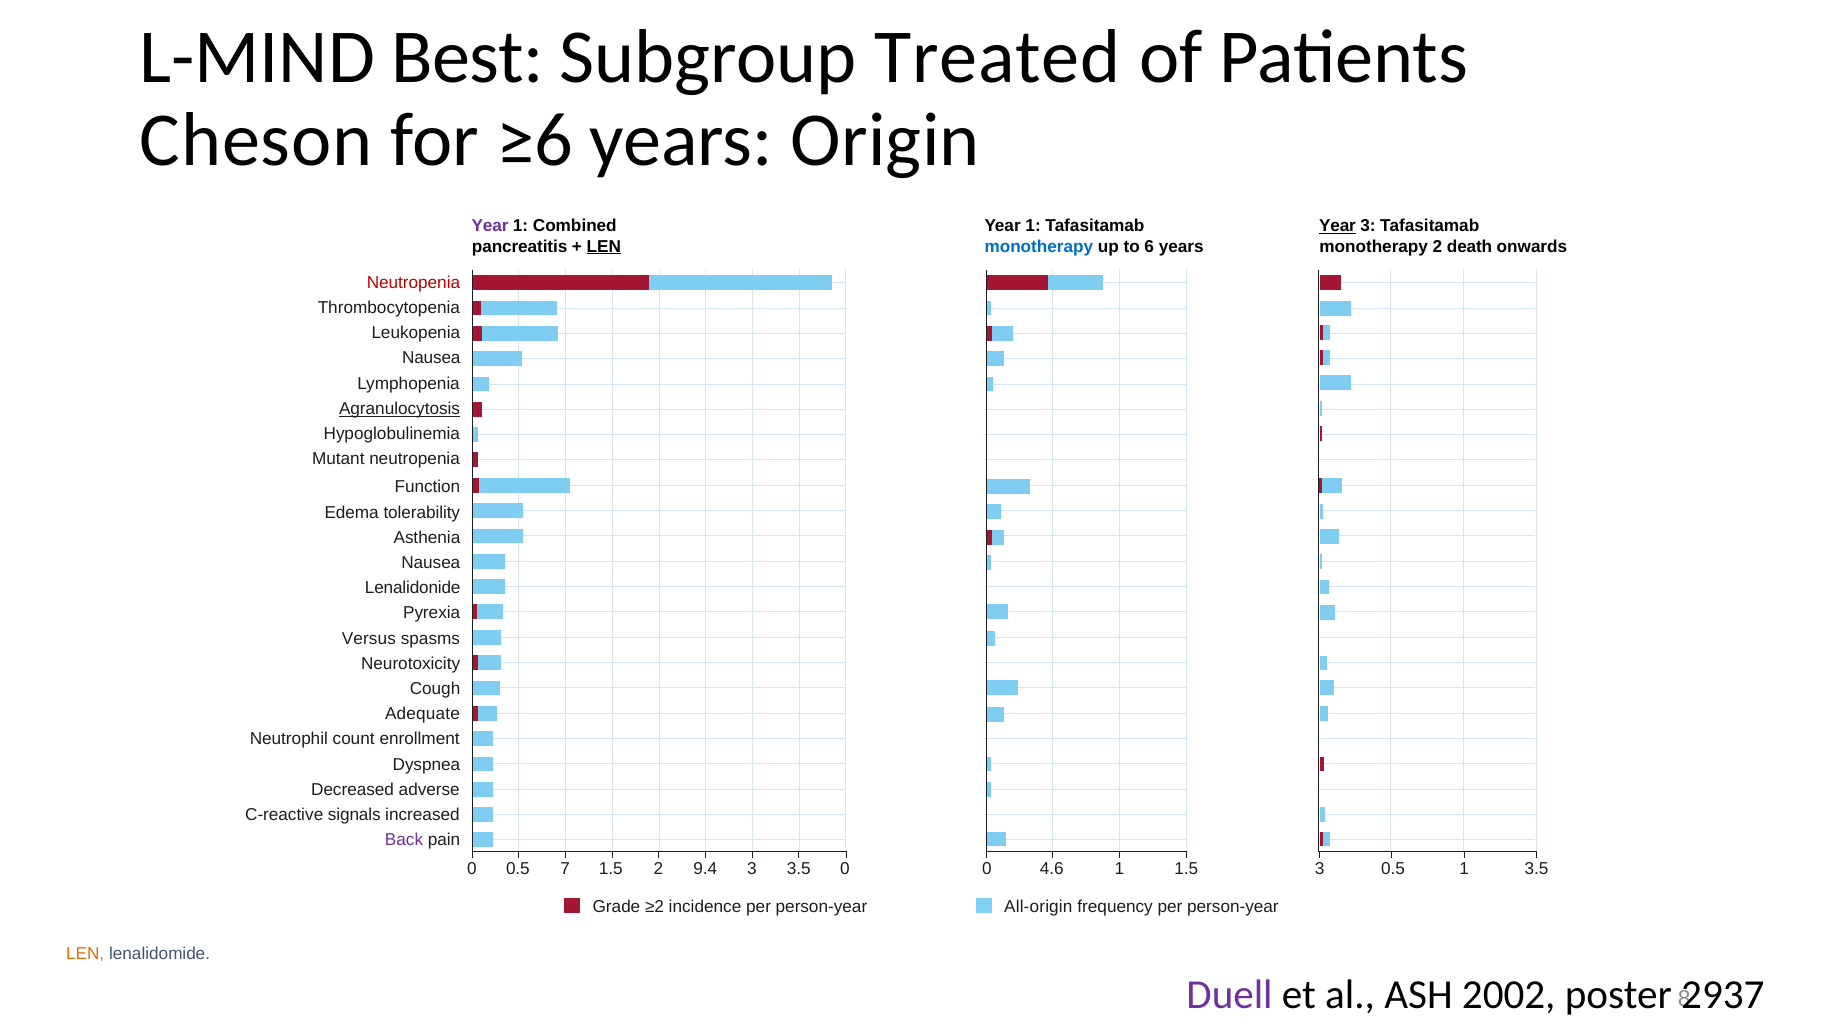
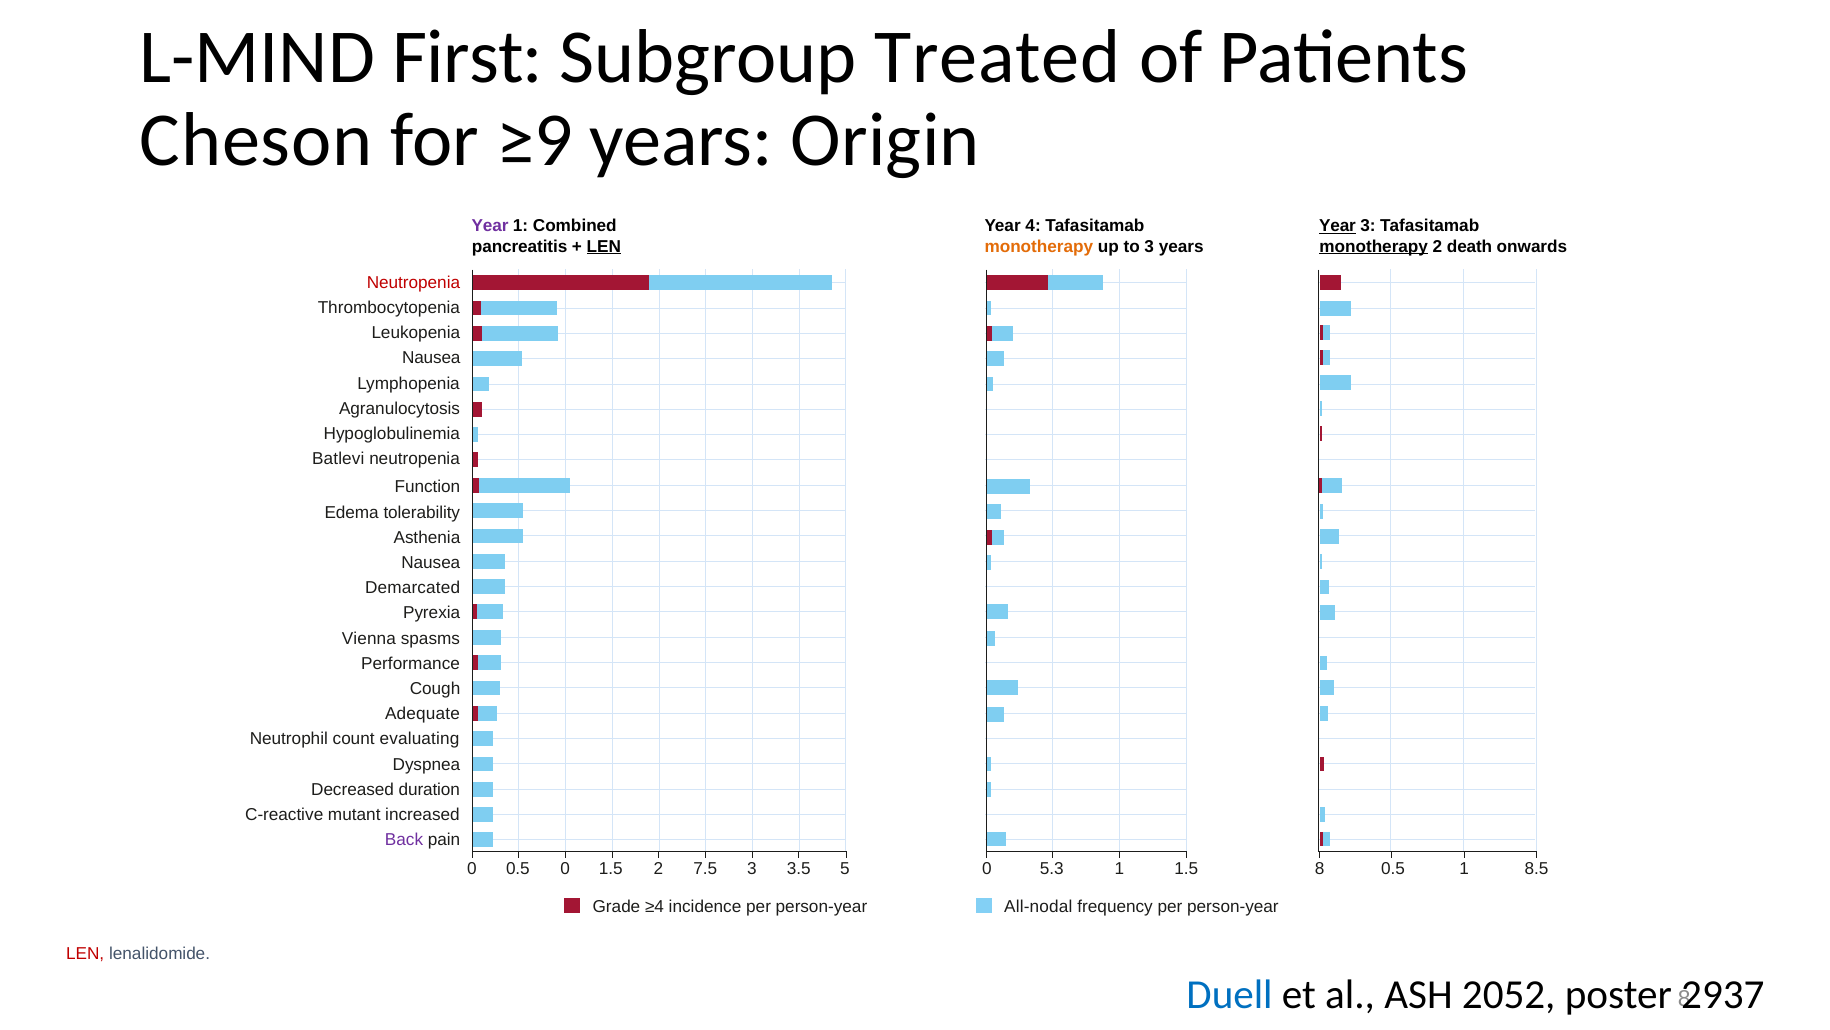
Best: Best -> First
≥6: ≥6 -> ≥9
1 at (1033, 226): 1 -> 4
monotherapy at (1039, 246) colour: blue -> orange
to 6: 6 -> 3
monotherapy at (1374, 246) underline: none -> present
Agranulocytosis underline: present -> none
Mutant: Mutant -> Batlevi
Lenalidonide: Lenalidonide -> Demarcated
Versus: Versus -> Vienna
Neurotoxicity: Neurotoxicity -> Performance
enrollment: enrollment -> evaluating
adverse: adverse -> duration
signals: signals -> mutant
0.5 7: 7 -> 0
9.4: 9.4 -> 7.5
3.5 0: 0 -> 5
4.6: 4.6 -> 5.3
1.5 3: 3 -> 8
1 3.5: 3.5 -> 8.5
≥2: ≥2 -> ≥4
All-origin: All-origin -> All-nodal
LEN at (85, 953) colour: orange -> red
Duell colour: purple -> blue
2002: 2002 -> 2052
